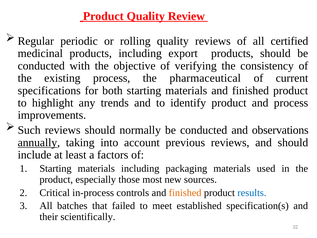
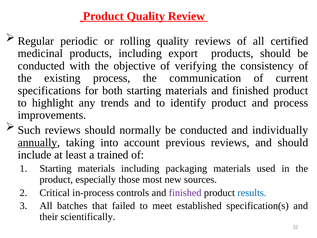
pharmaceutical: pharmaceutical -> communication
observations: observations -> individually
factors: factors -> trained
finished at (185, 192) colour: orange -> purple
